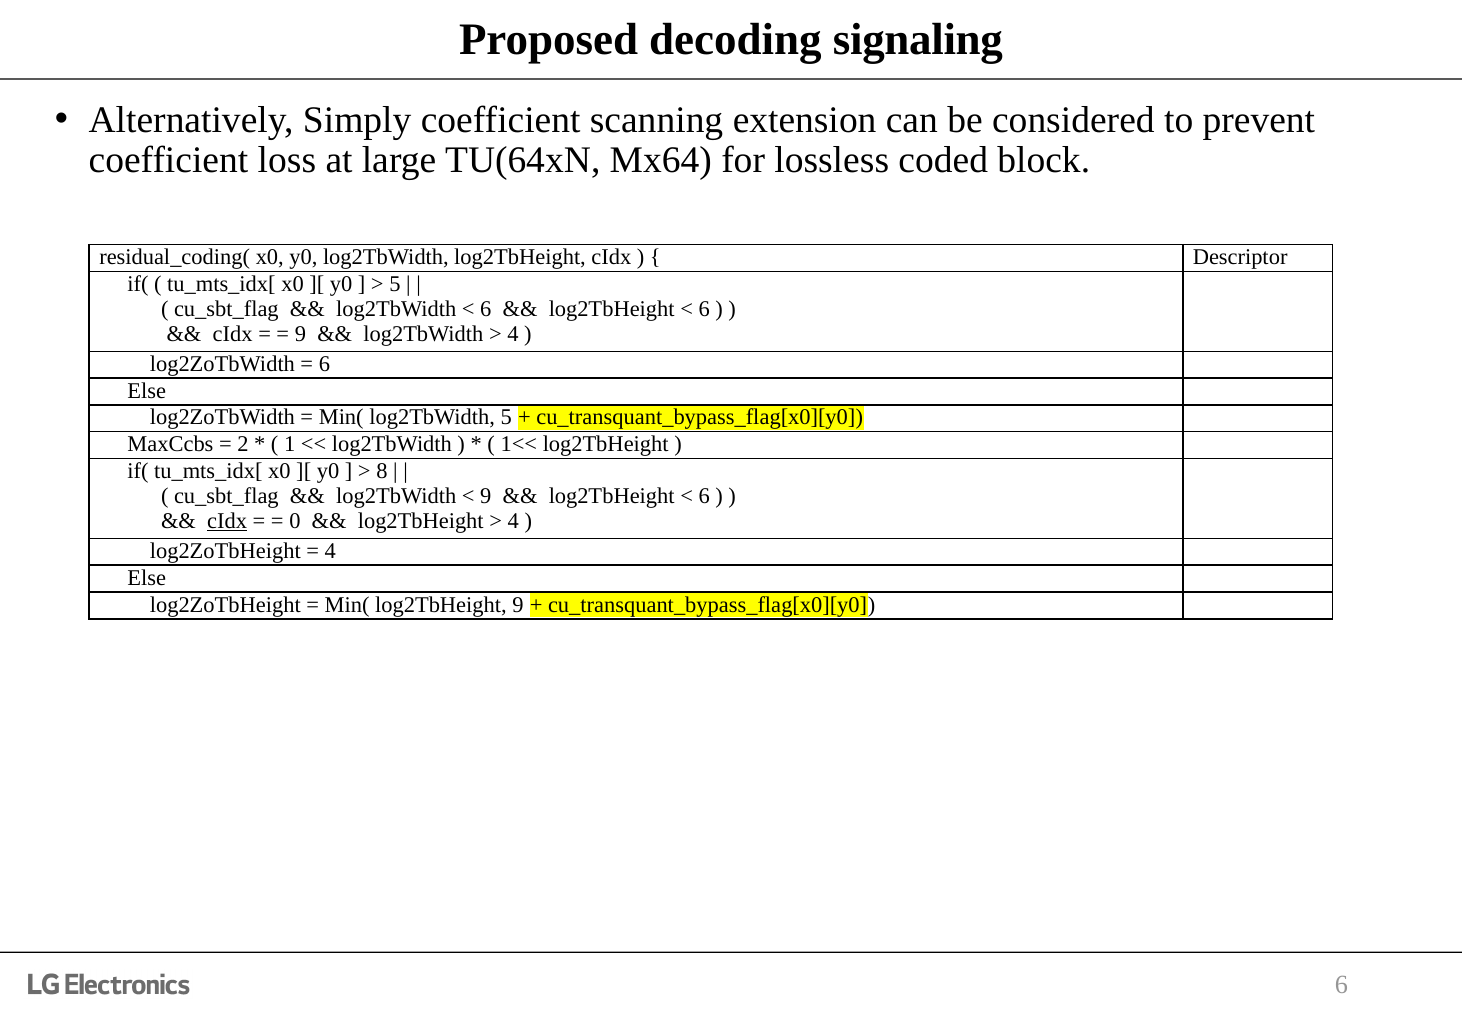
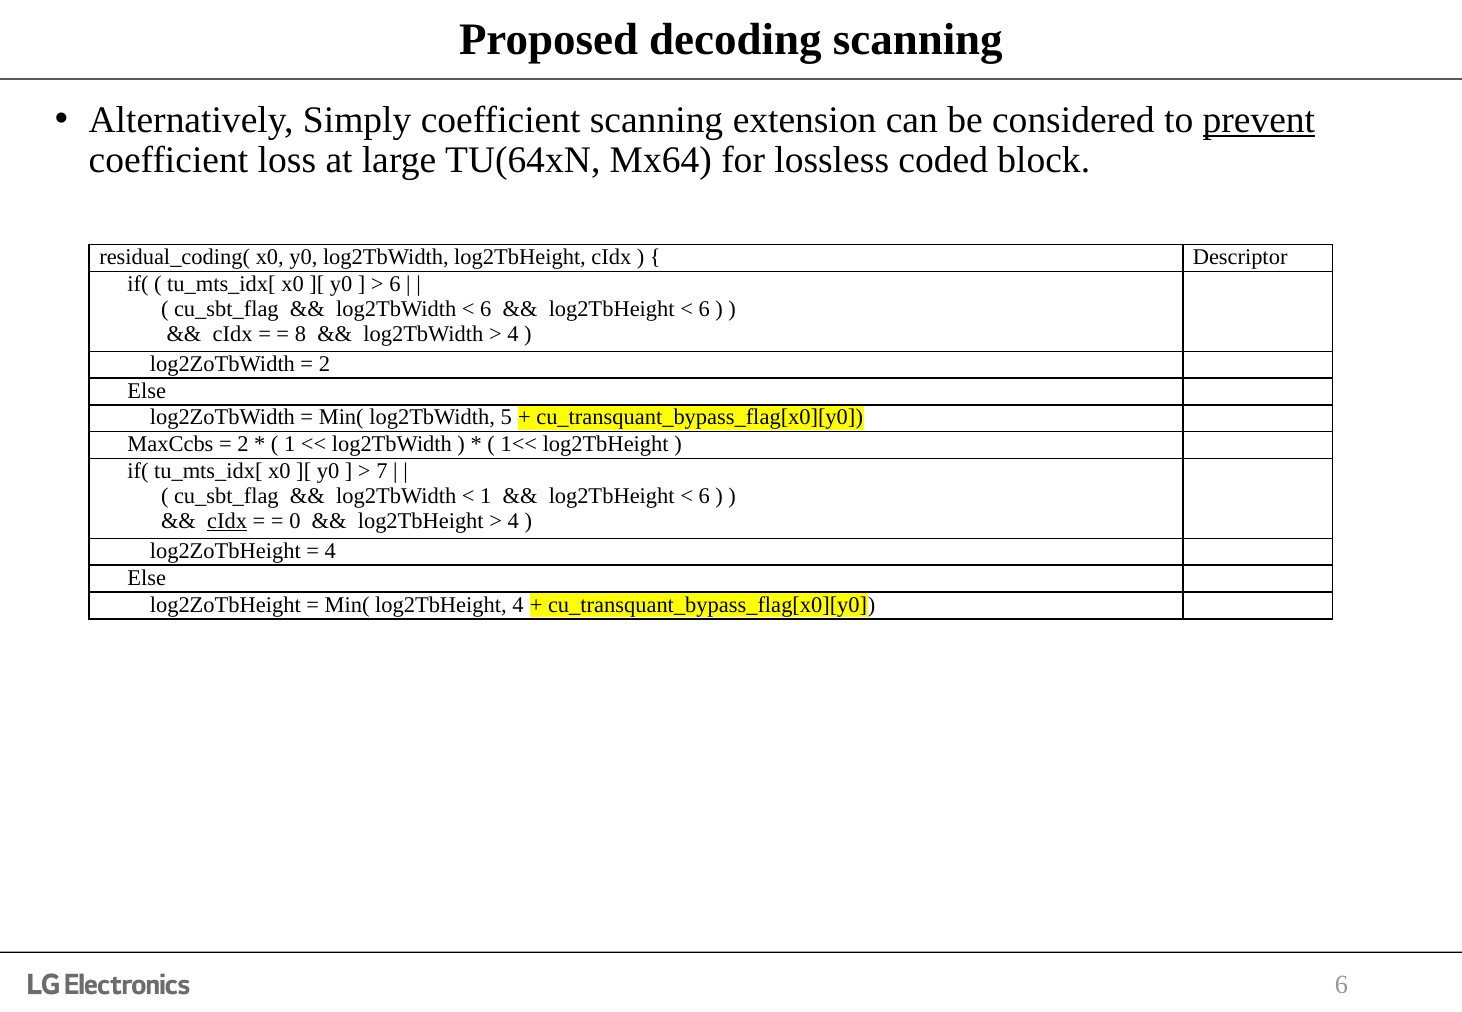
decoding signaling: signaling -> scanning
prevent underline: none -> present
5 at (395, 284): 5 -> 6
9 at (300, 334): 9 -> 8
6 at (324, 364): 6 -> 2
8: 8 -> 7
9 at (486, 496): 9 -> 1
log2TbHeight 9: 9 -> 4
